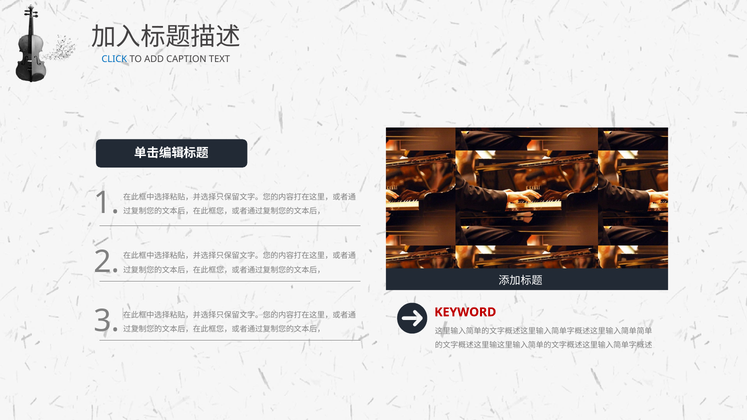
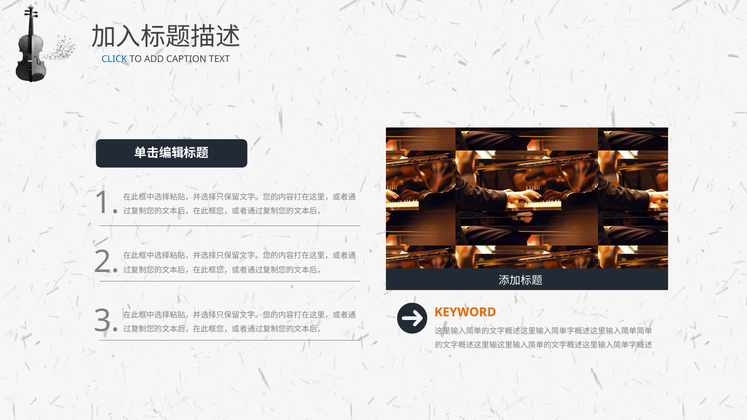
KEYWORD colour: red -> orange
